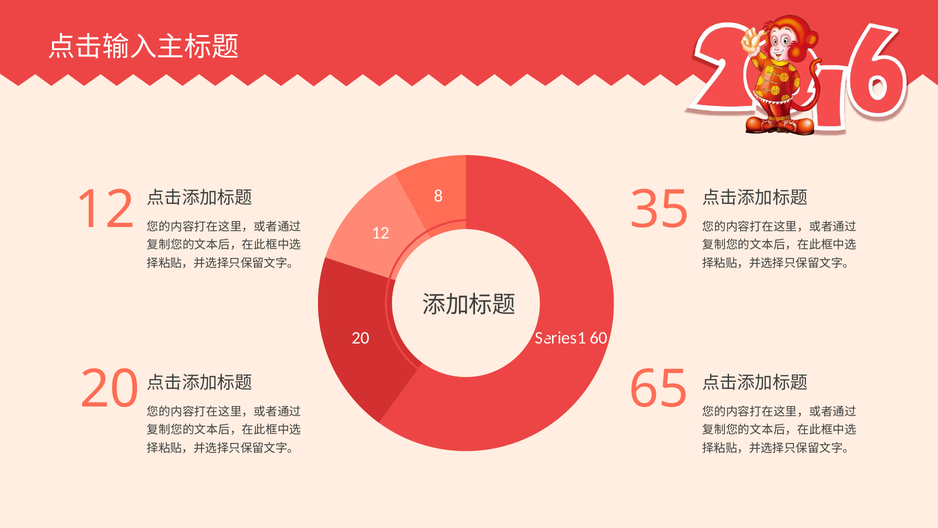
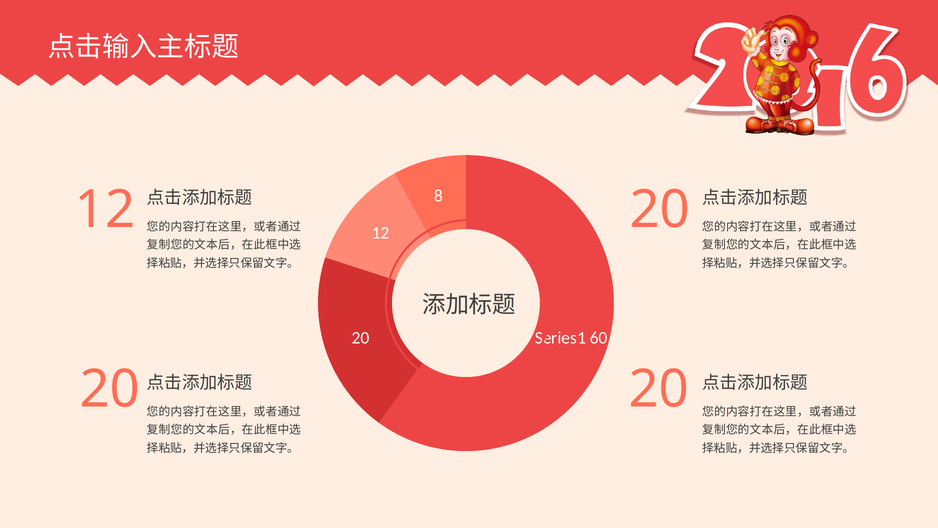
12 35: 35 -> 20
65 at (659, 389): 65 -> 20
